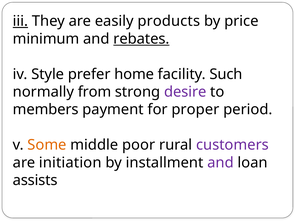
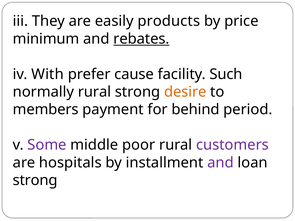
iii underline: present -> none
Style: Style -> With
home: home -> cause
normally from: from -> rural
desire colour: purple -> orange
proper: proper -> behind
Some colour: orange -> purple
initiation: initiation -> hospitals
assists at (35, 180): assists -> strong
